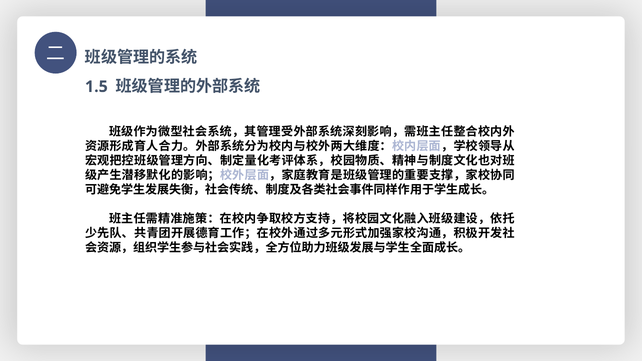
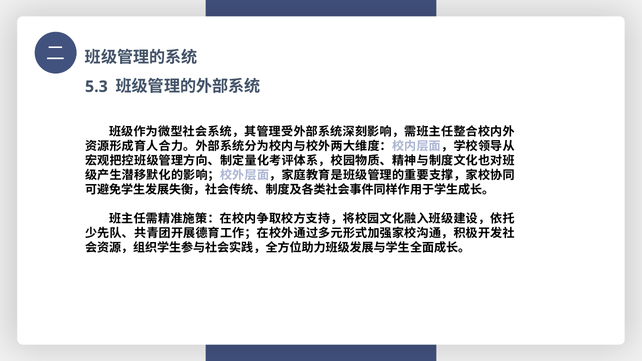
1.5: 1.5 -> 5.3
